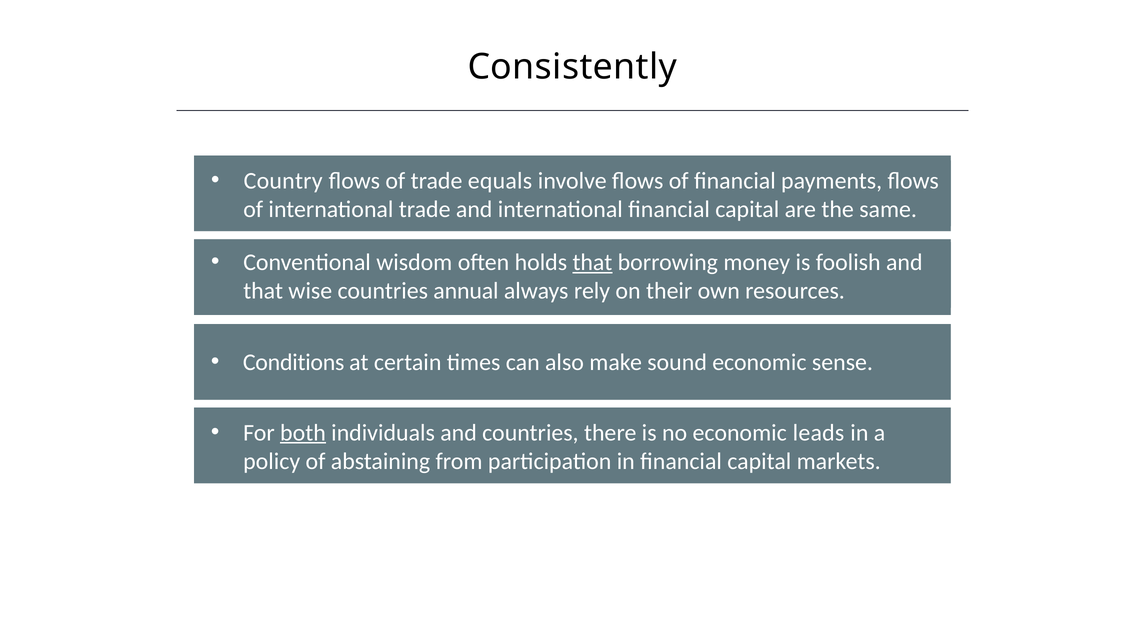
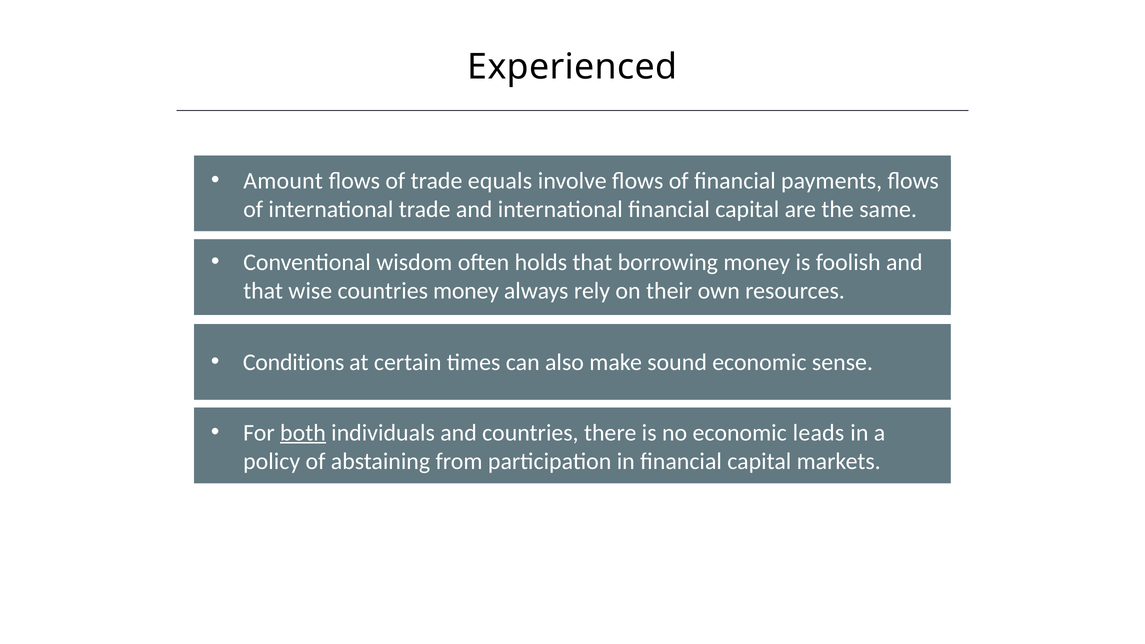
Consistently: Consistently -> Experienced
Country: Country -> Amount
that at (592, 262) underline: present -> none
countries annual: annual -> money
